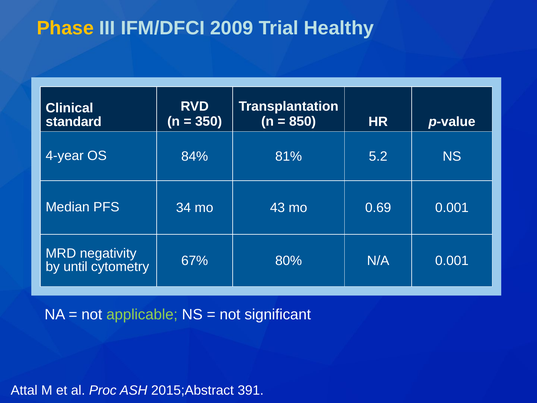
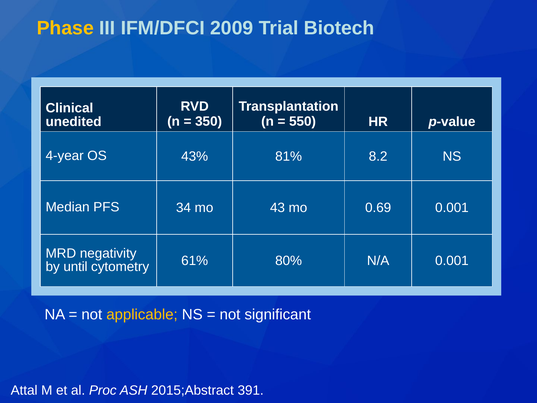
Healthy: Healthy -> Biotech
850: 850 -> 550
standard: standard -> unedited
84%: 84% -> 43%
5.2: 5.2 -> 8.2
67%: 67% -> 61%
applicable colour: light green -> yellow
